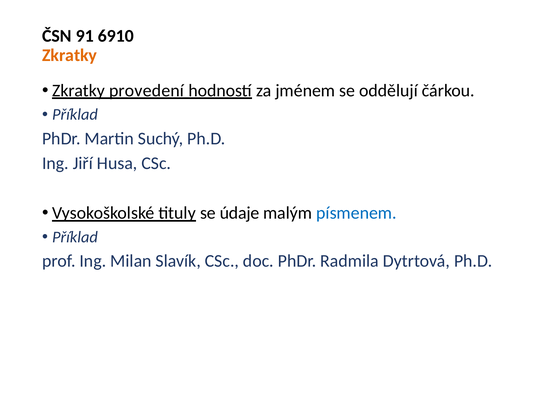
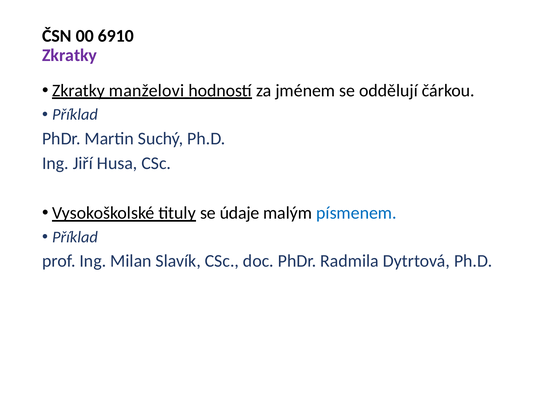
91: 91 -> 00
Zkratky at (70, 55) colour: orange -> purple
provedení: provedení -> manželovi
